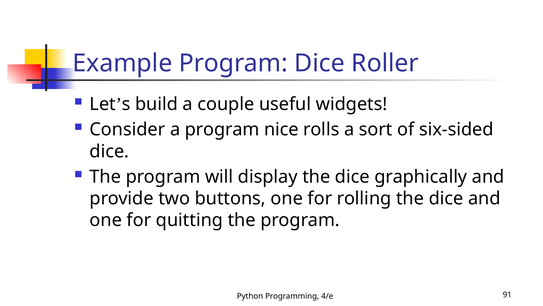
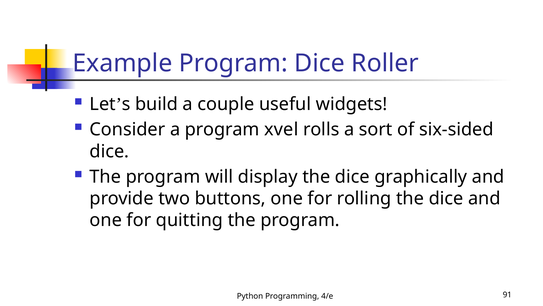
nice: nice -> xvel
